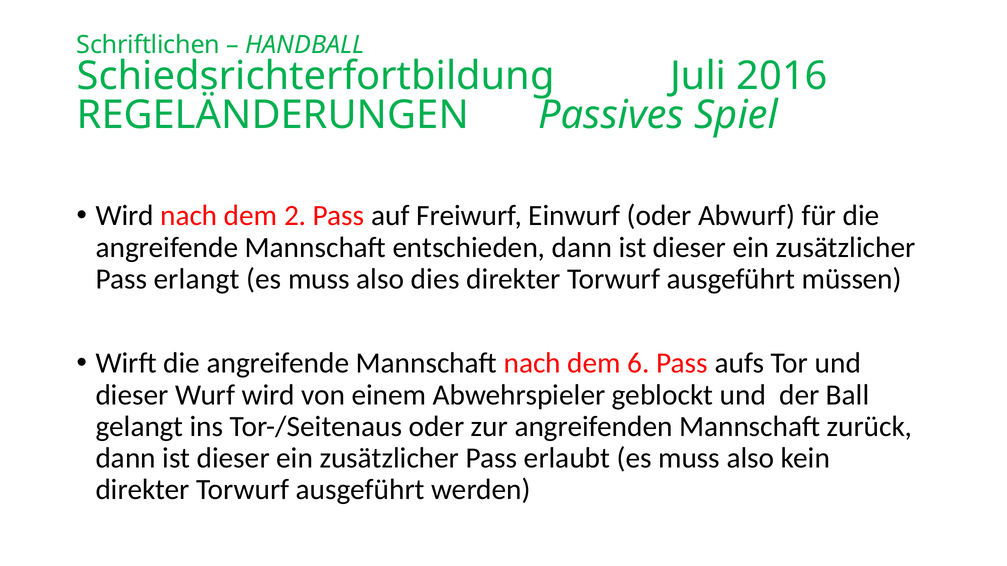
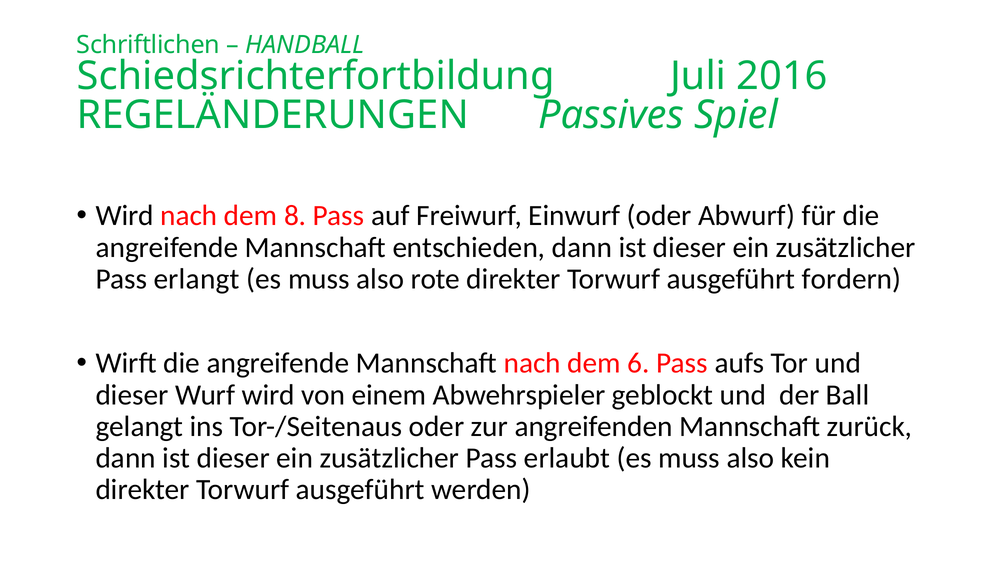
2: 2 -> 8
dies: dies -> rote
müssen: müssen -> fordern
